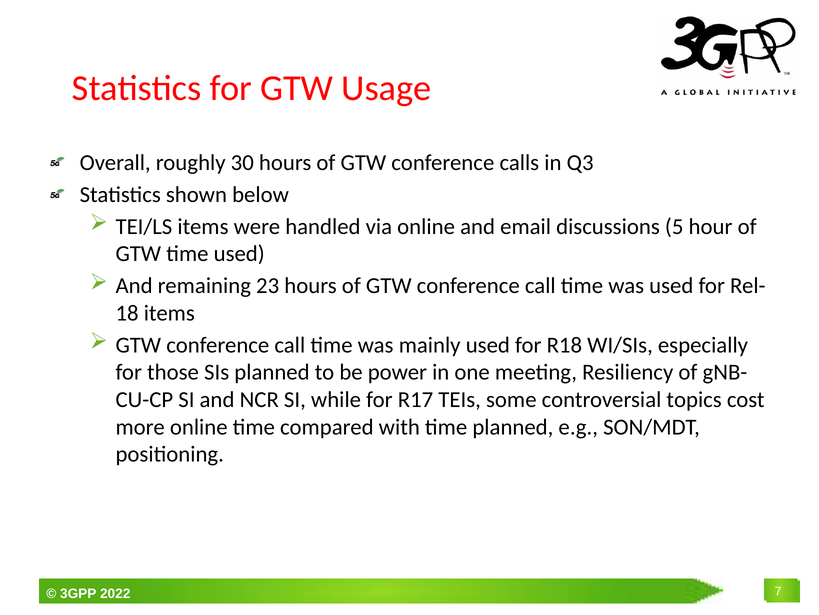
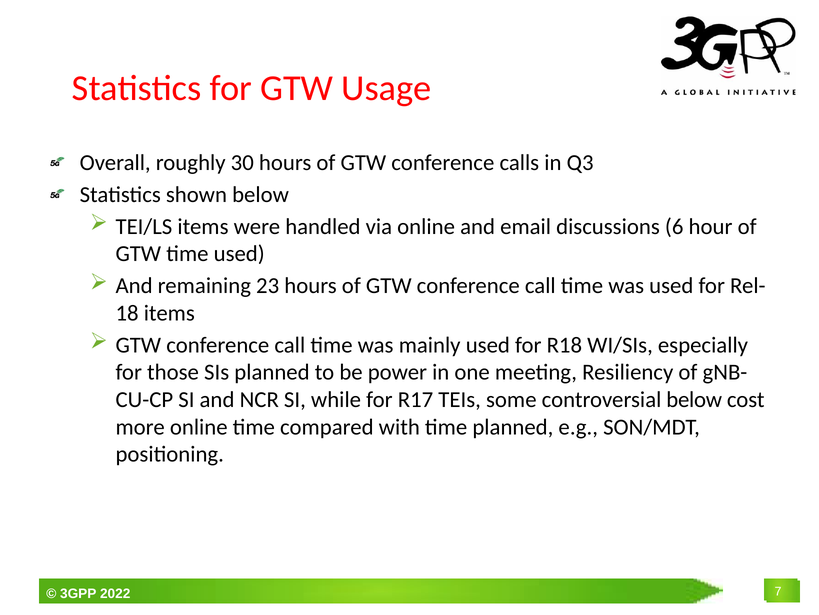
5: 5 -> 6
controversial topics: topics -> below
